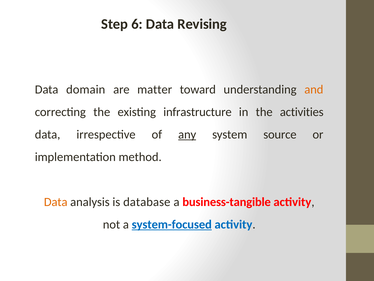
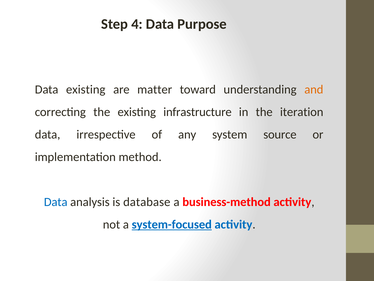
6: 6 -> 4
Revising: Revising -> Purpose
Data domain: domain -> existing
activities: activities -> iteration
any underline: present -> none
Data at (56, 202) colour: orange -> blue
business-tangible: business-tangible -> business-method
